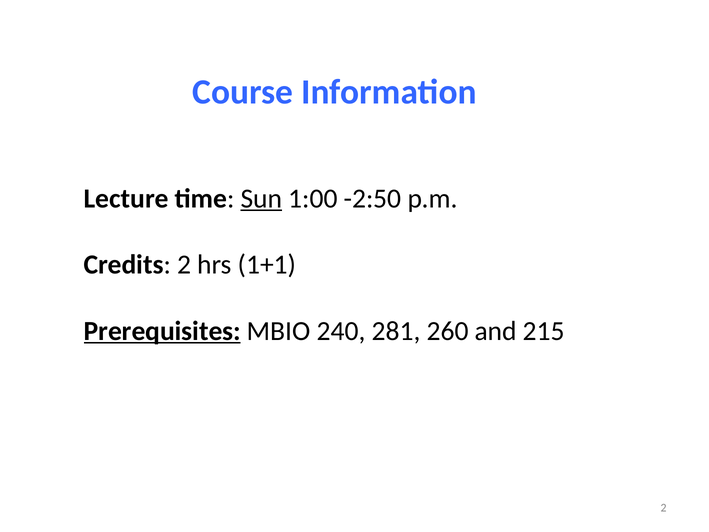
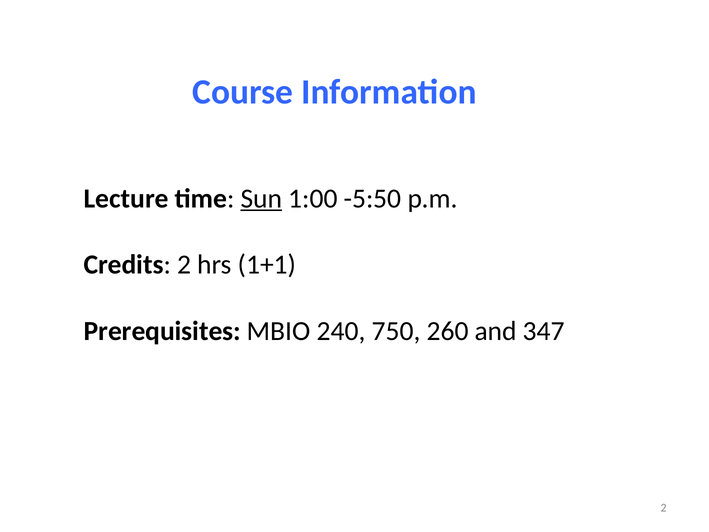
-2:50: -2:50 -> -5:50
Prerequisites underline: present -> none
281: 281 -> 750
215: 215 -> 347
